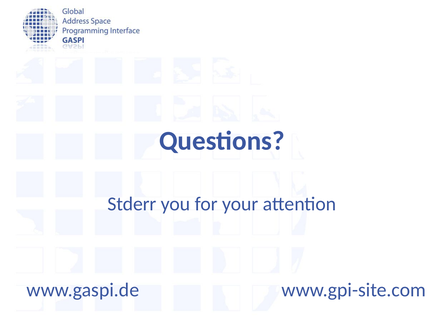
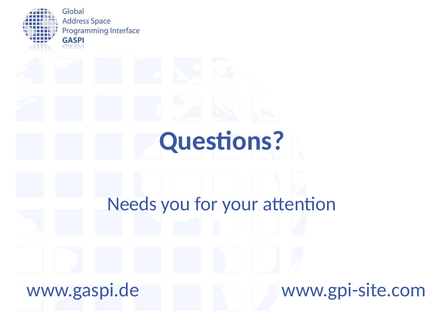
Stderr: Stderr -> Needs
